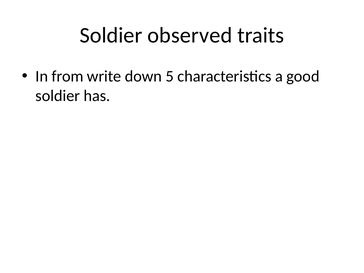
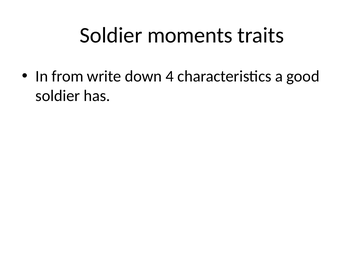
observed: observed -> moments
5: 5 -> 4
